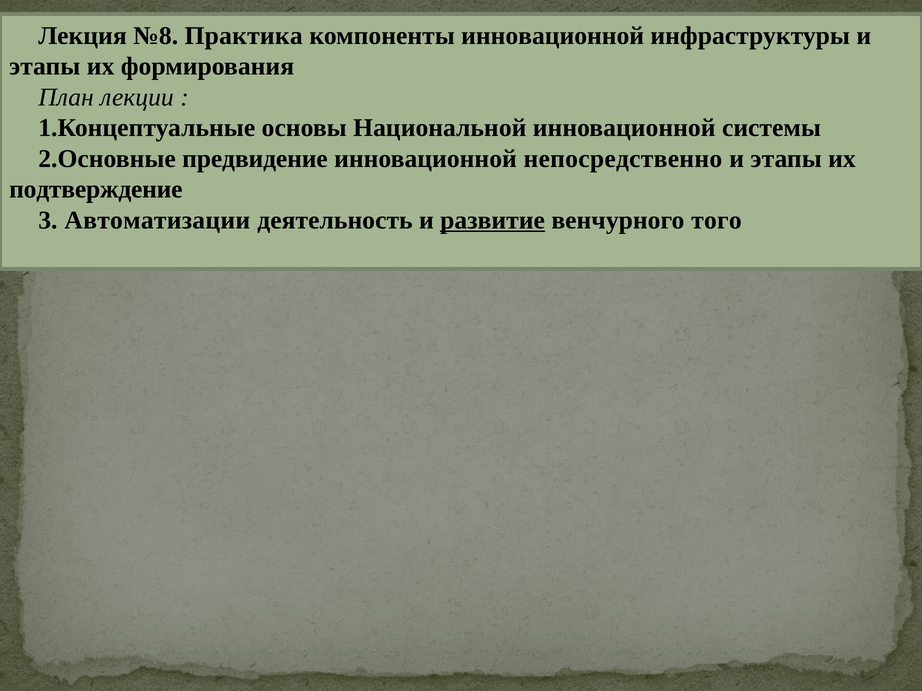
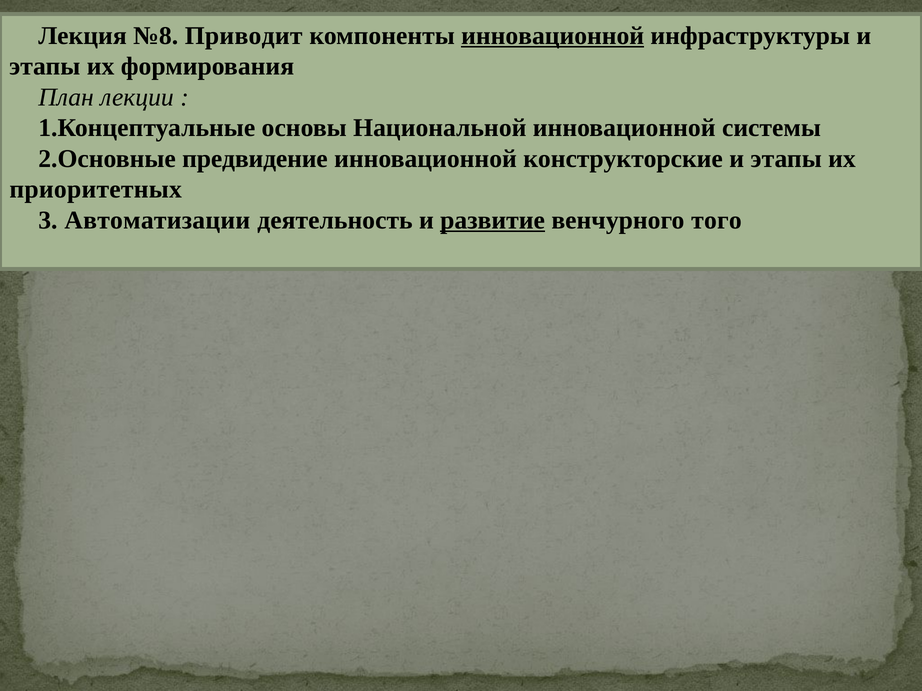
Практика: Практика -> Приводит
инновационной at (553, 36) underline: none -> present
непосредственно: непосредственно -> конструкторские
подтверждение: подтверждение -> приоритетных
